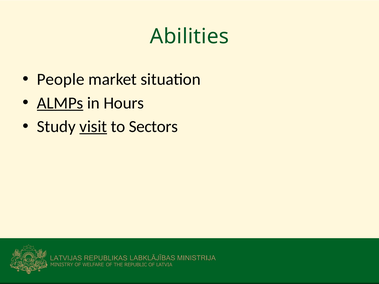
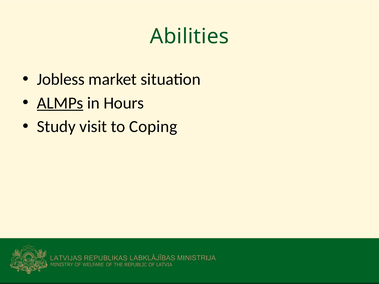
People: People -> Jobless
visit underline: present -> none
Sectors: Sectors -> Coping
